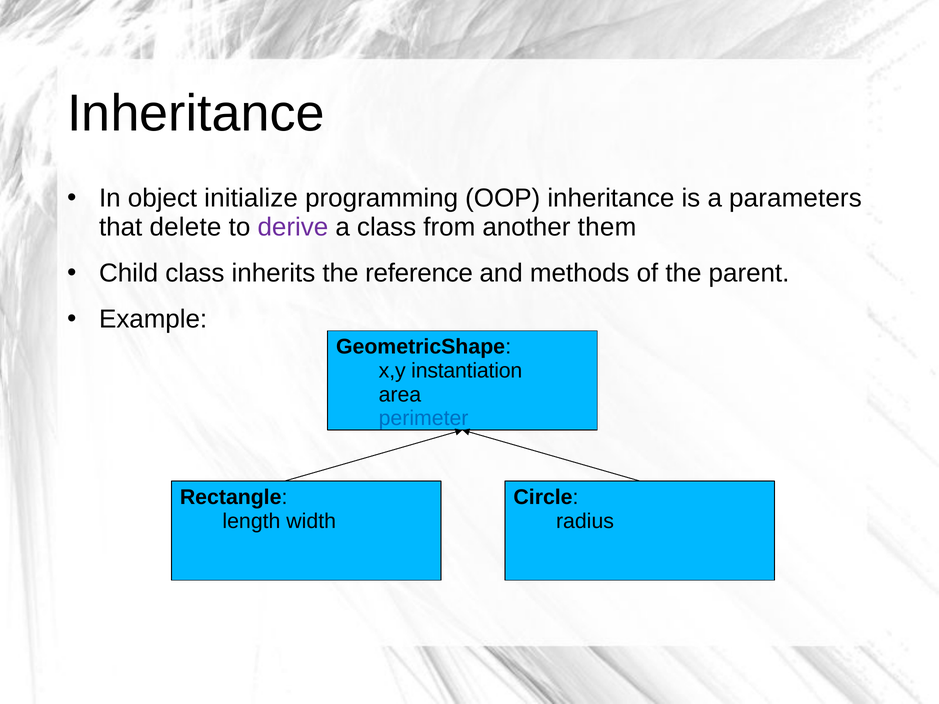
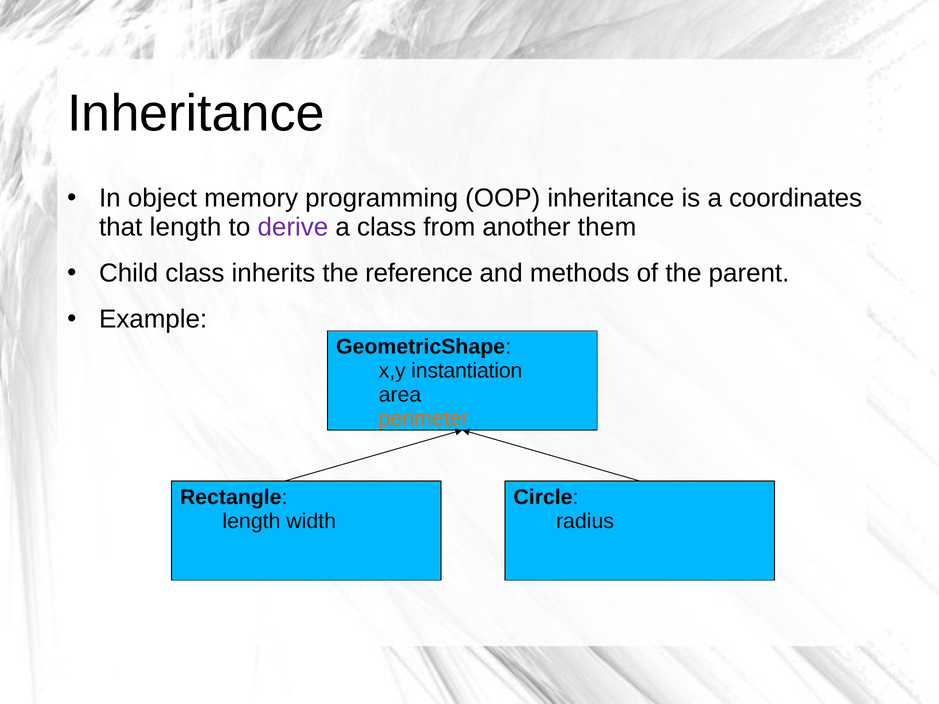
initialize: initialize -> memory
parameters: parameters -> coordinates
that delete: delete -> length
perimeter colour: blue -> orange
